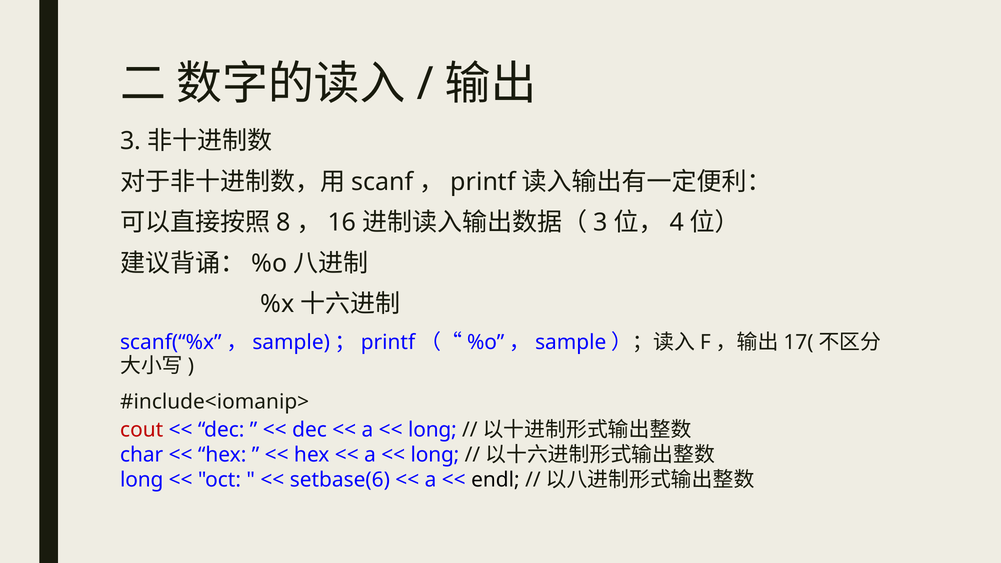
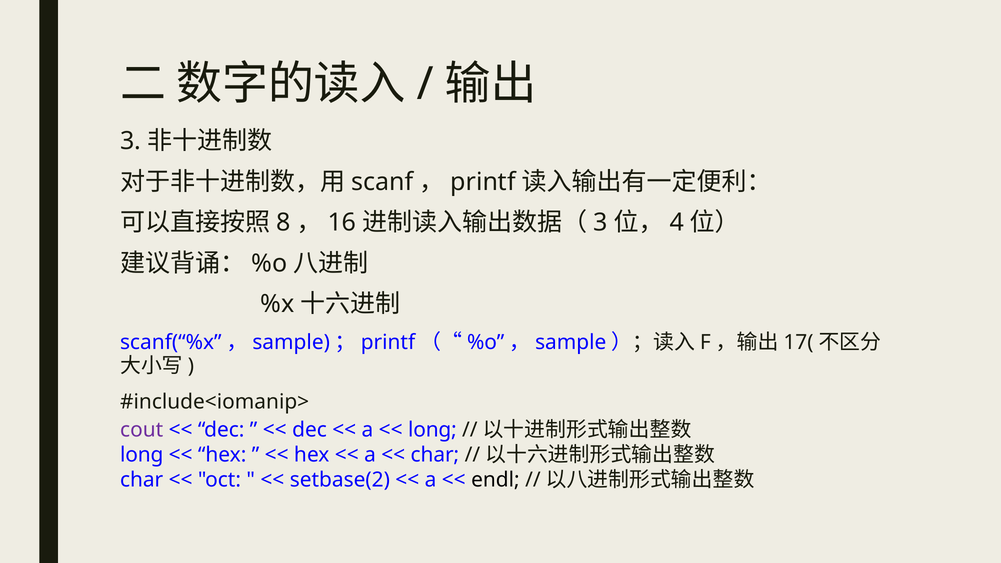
cout colour: red -> purple
char at (142, 455): char -> long
long at (435, 455): long -> char
long at (142, 480): long -> char
setbase(6: setbase(6 -> setbase(2
